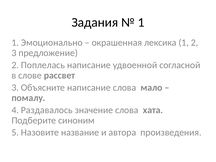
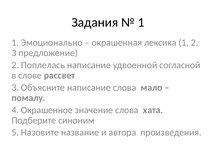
Раздавалось: Раздавалось -> Окрашенное
